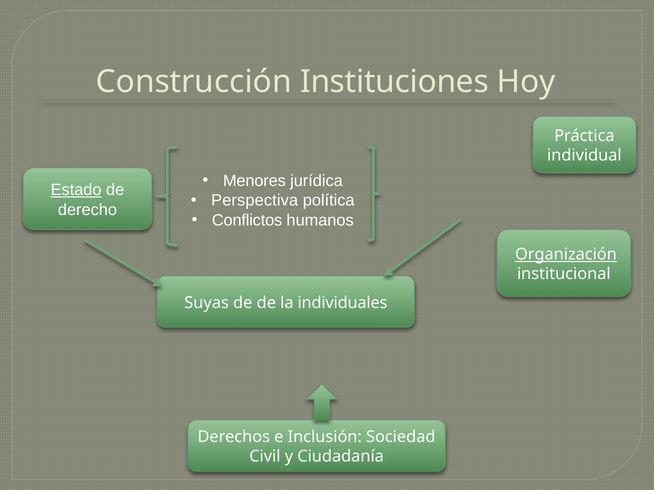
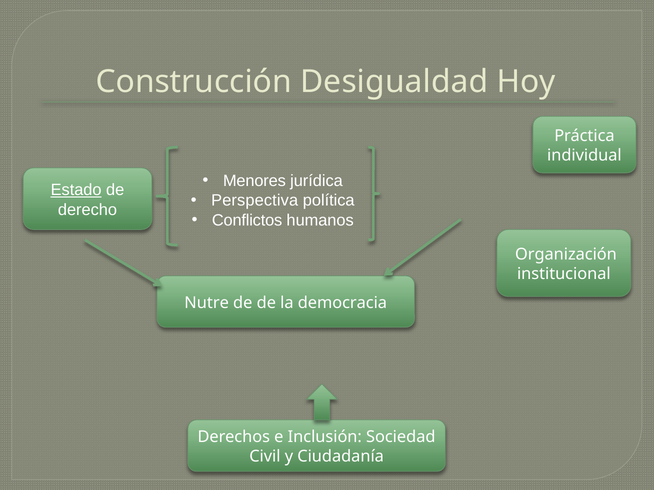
Instituciones: Instituciones -> Desigualdad
Organización underline: present -> none
Suyas: Suyas -> Nutre
individuales: individuales -> democracia
